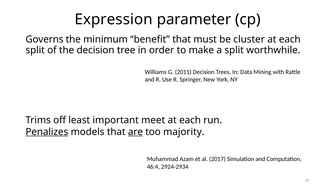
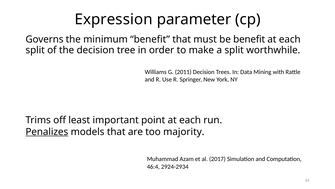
be cluster: cluster -> benefit
meet: meet -> point
are underline: present -> none
